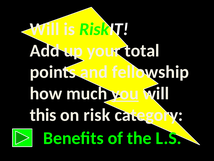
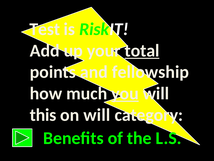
Will at (45, 29): Will -> Test
total underline: none -> present
on risk: risk -> will
